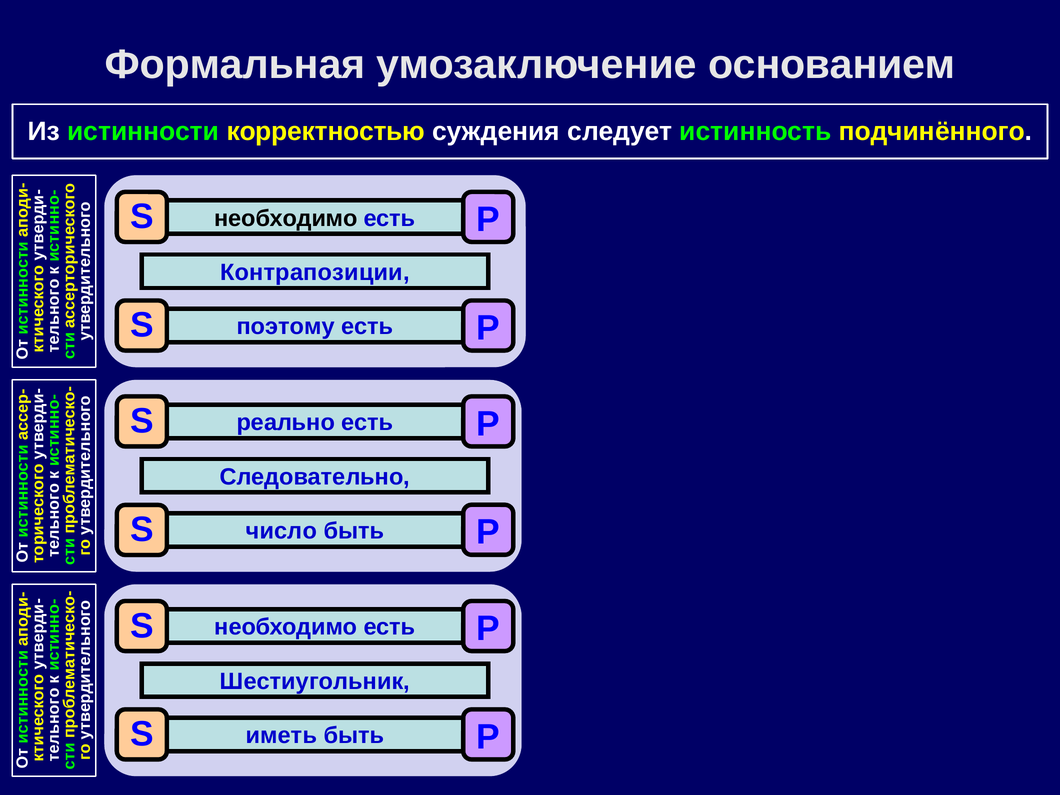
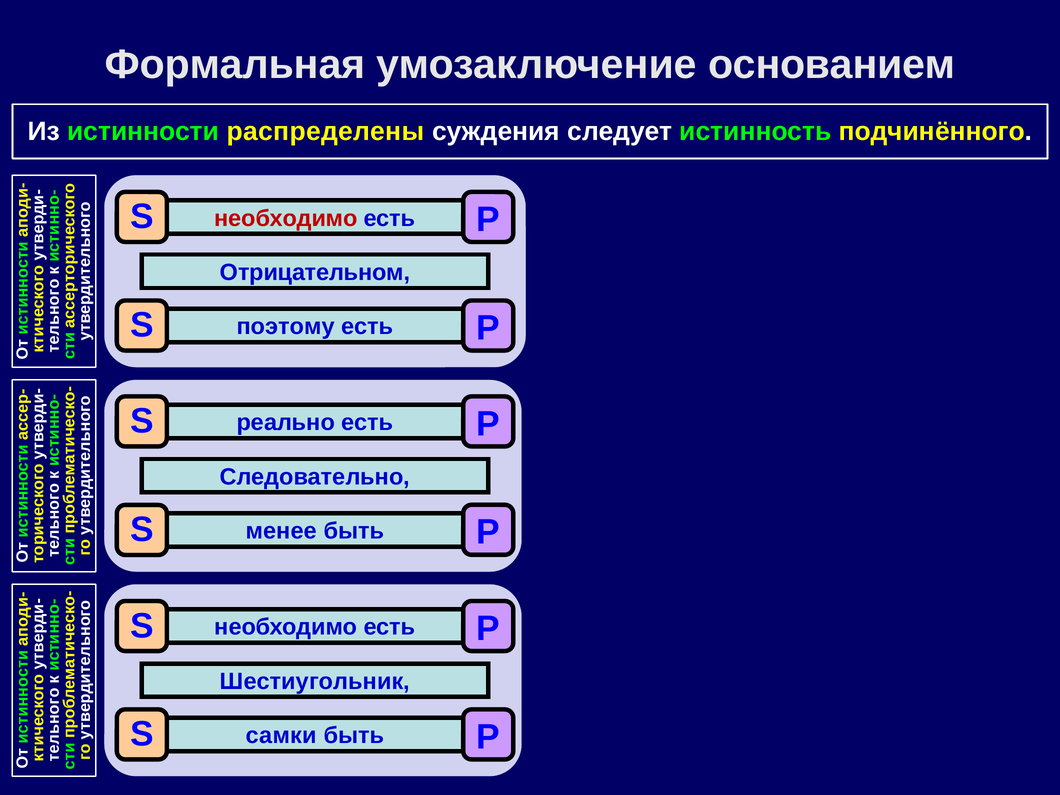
корректностью: корректностью -> распределены
необходимо at (286, 218) colour: black -> red
Контрапозиции: Контрапозиции -> Отрицательном
число: число -> менее
иметь: иметь -> самки
